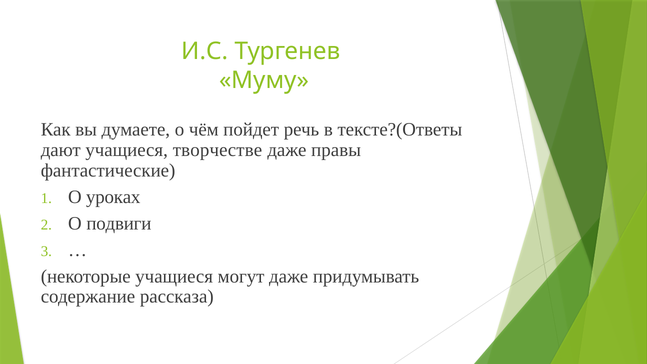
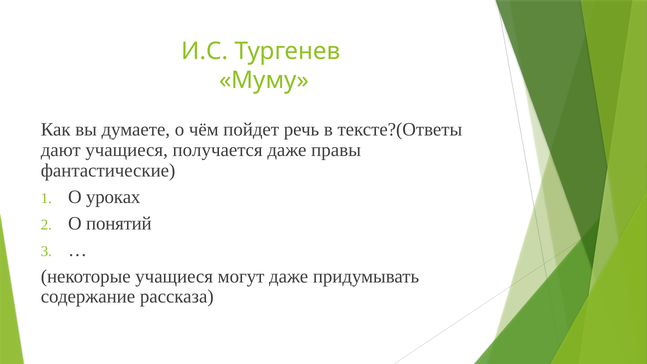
творчестве: творчестве -> получается
подвиги: подвиги -> понятий
